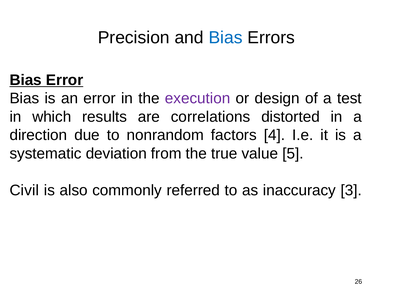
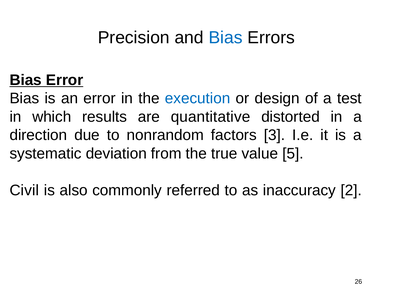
execution colour: purple -> blue
correlations: correlations -> quantitative
4: 4 -> 3
3: 3 -> 2
